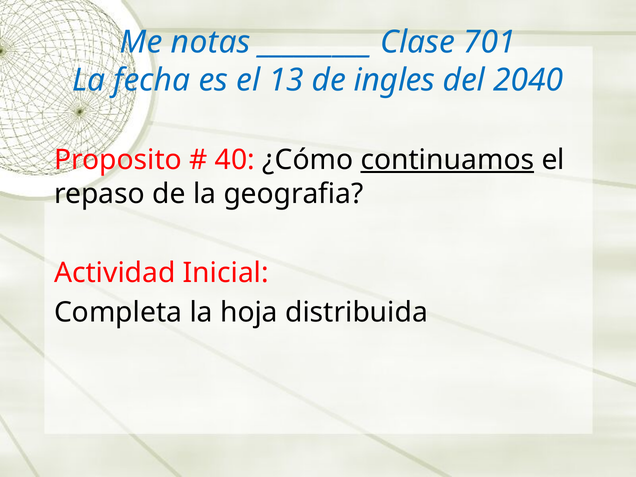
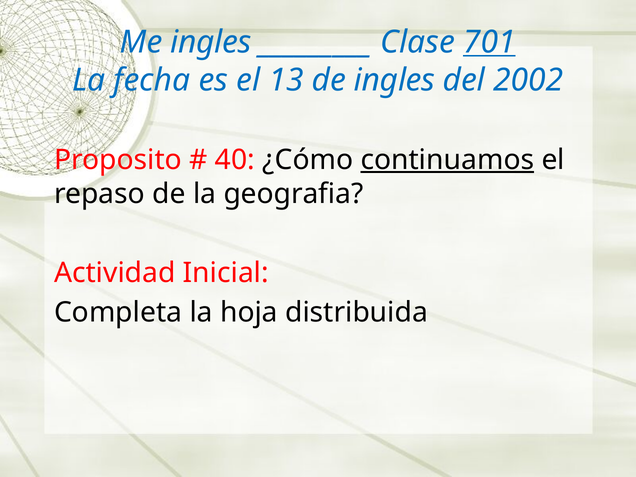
Me notas: notas -> ingles
701 underline: none -> present
2040: 2040 -> 2002
